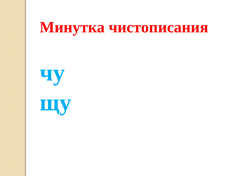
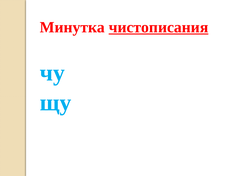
чистописания underline: none -> present
